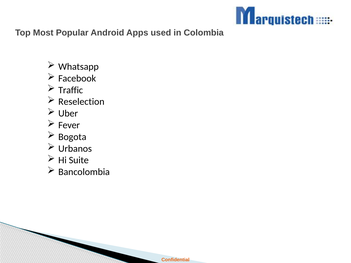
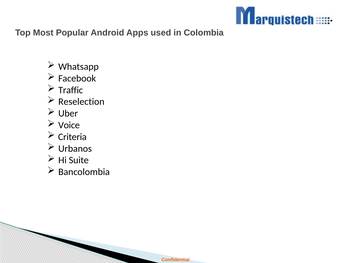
Fever: Fever -> Voice
Bogota: Bogota -> Criteria
